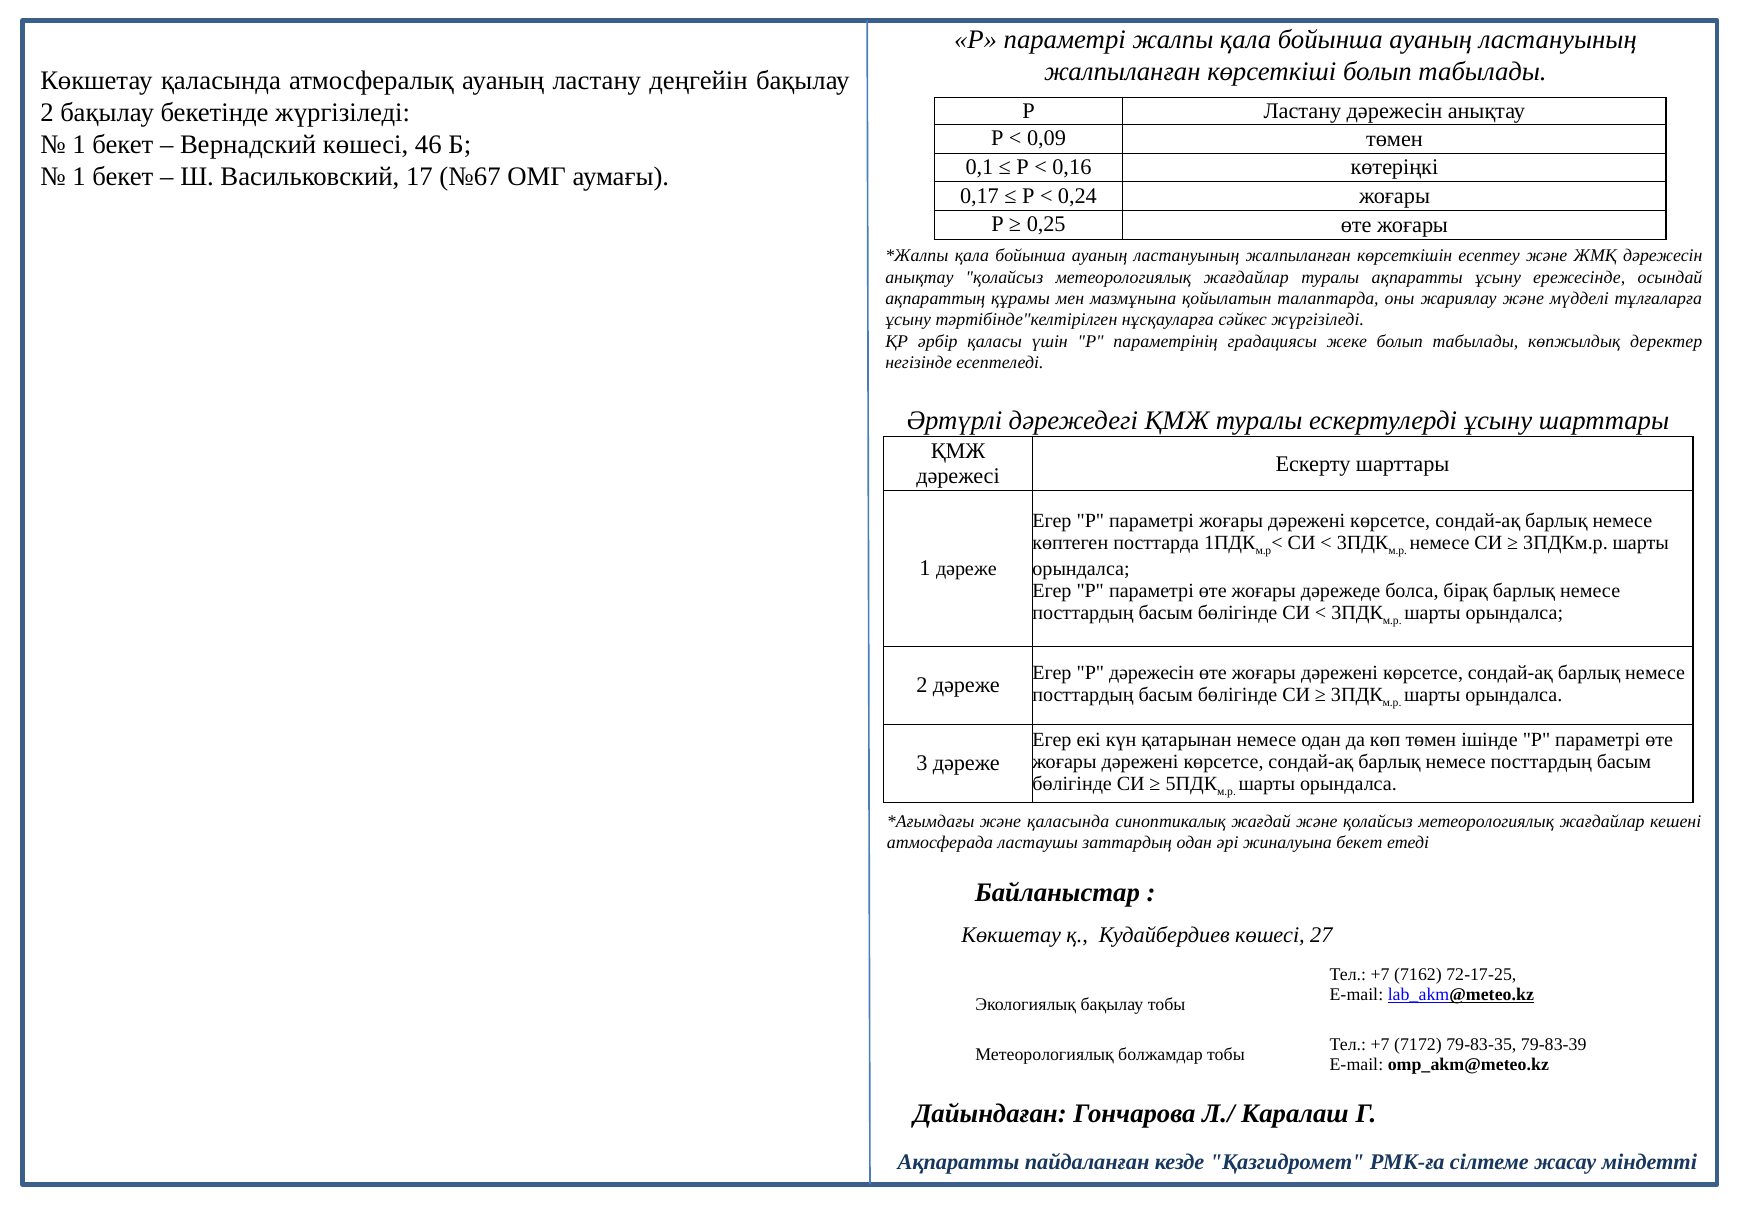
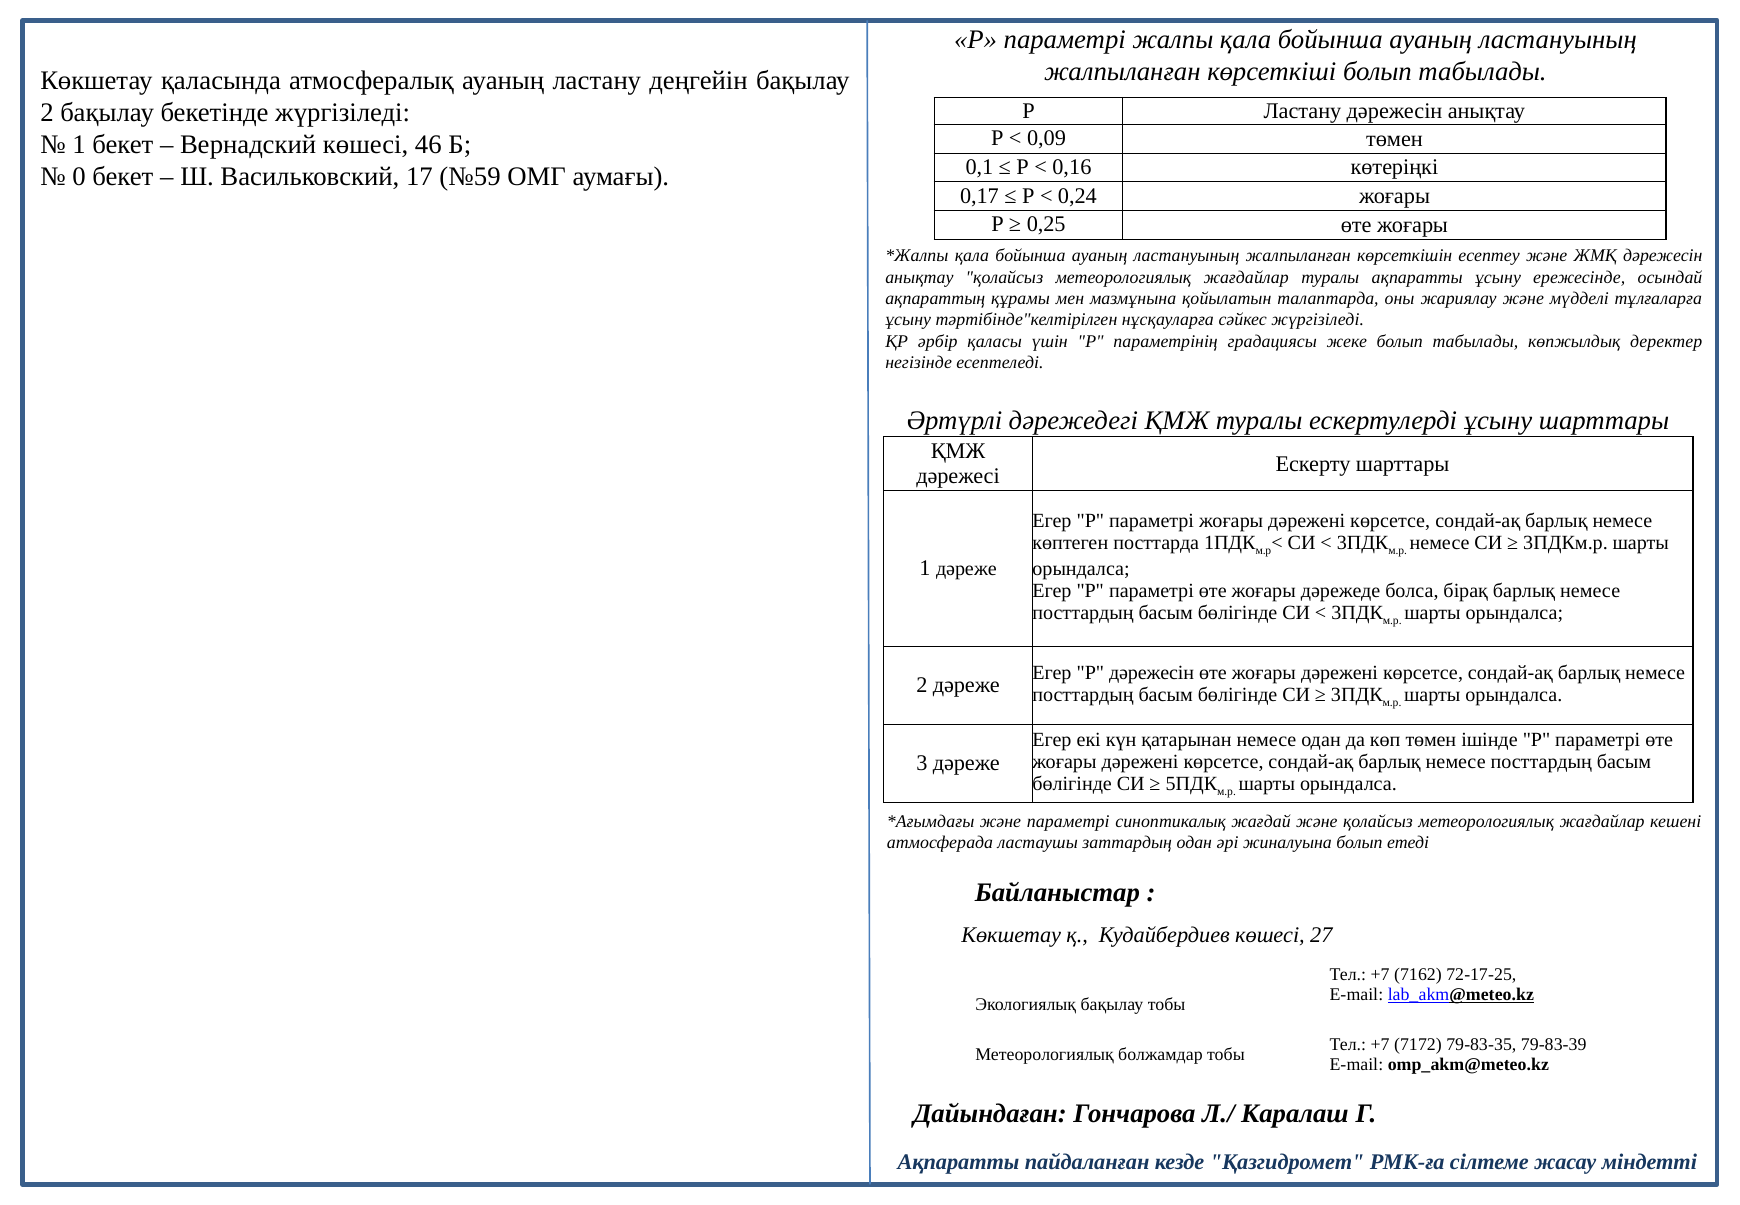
1 at (79, 177): 1 -> 0
№67: №67 -> №59
және қаласында: қаласында -> параметрі
жиналуына бекет: бекет -> болып
